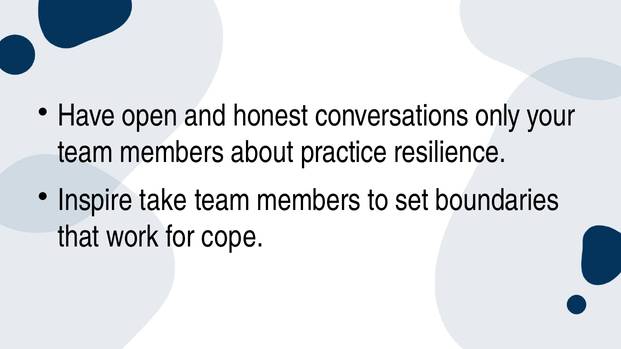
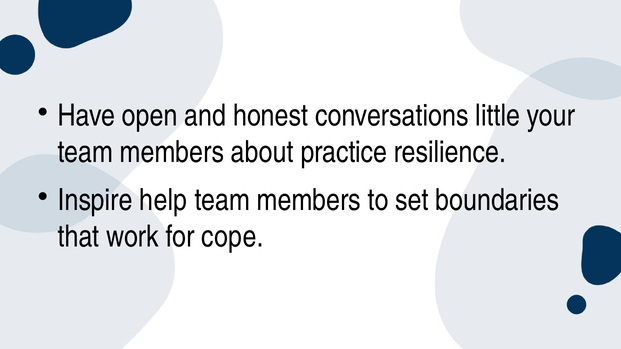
only: only -> little
take: take -> help
